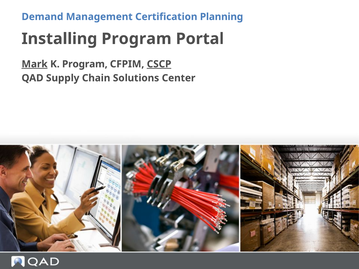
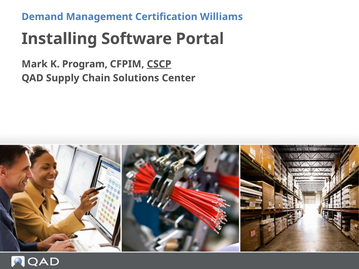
Planning: Planning -> Williams
Installing Program: Program -> Software
Mark underline: present -> none
